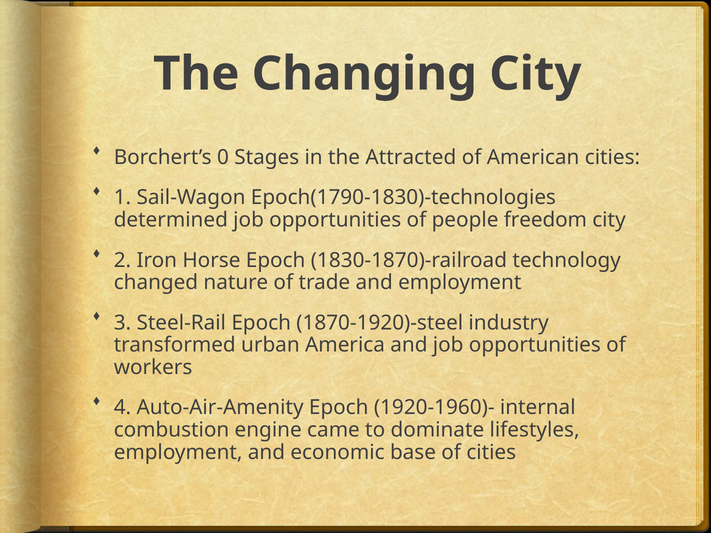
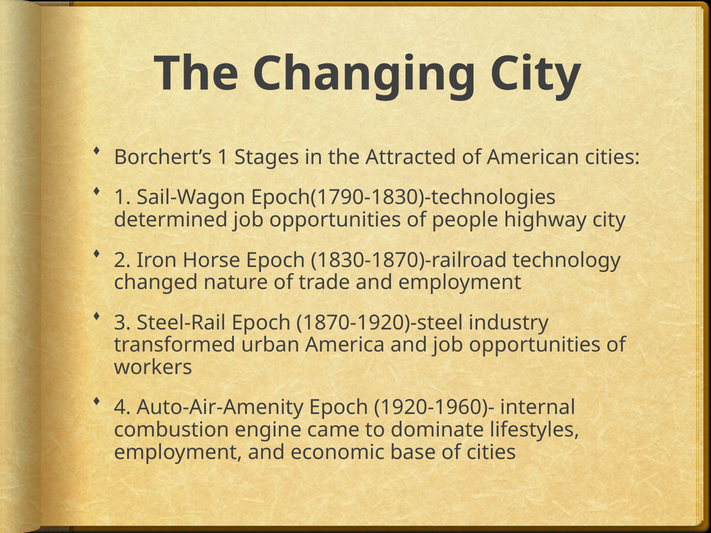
Borchert’s 0: 0 -> 1
freedom: freedom -> highway
